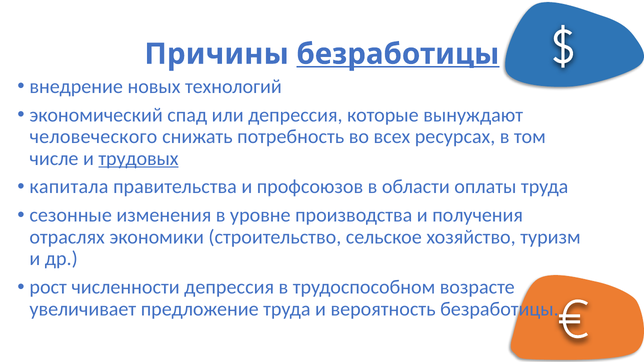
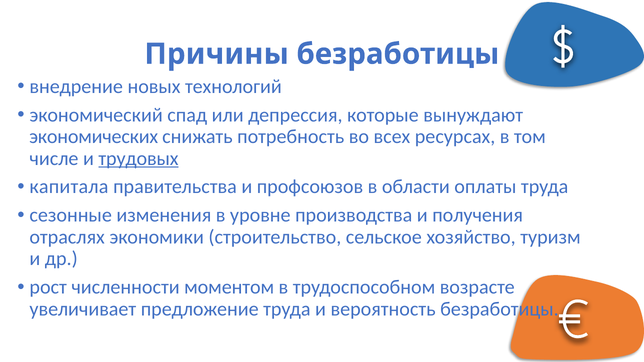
безработицы at (398, 54) underline: present -> none
человеческого: человеческого -> экономических
численности депрессия: депрессия -> моментом
